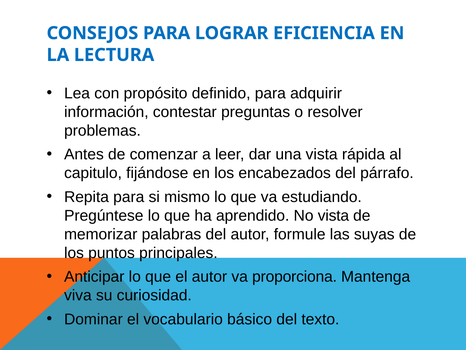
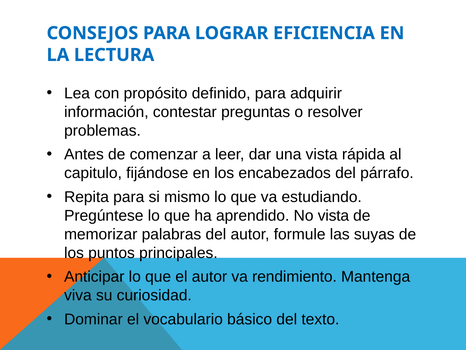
proporciona: proporciona -> rendimiento
